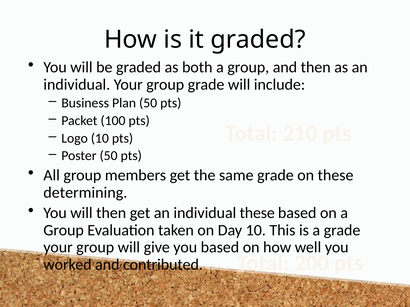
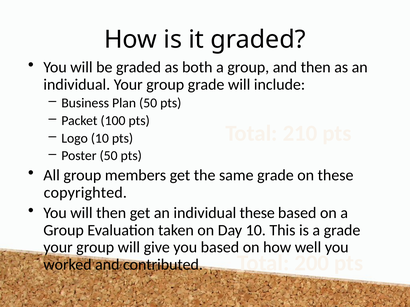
determining: determining -> copyrighted
